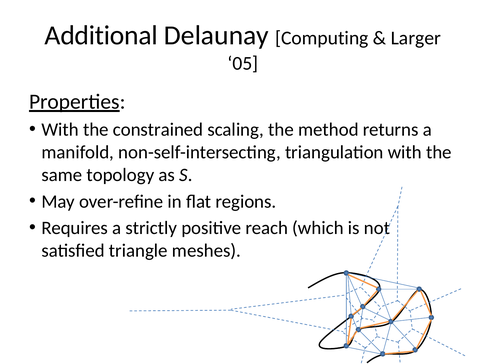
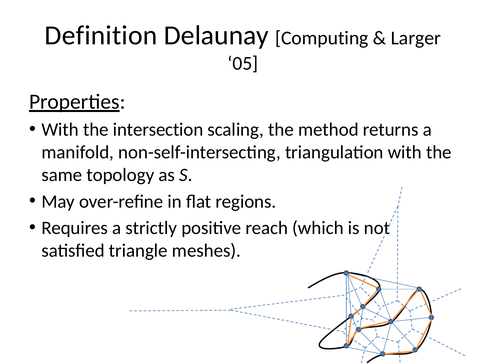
Additional: Additional -> Definition
constrained: constrained -> intersection
